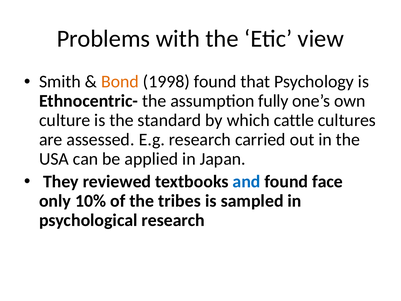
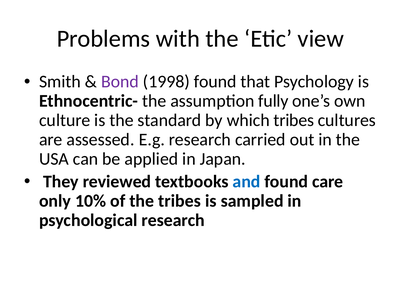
Bond colour: orange -> purple
which cattle: cattle -> tribes
face: face -> care
